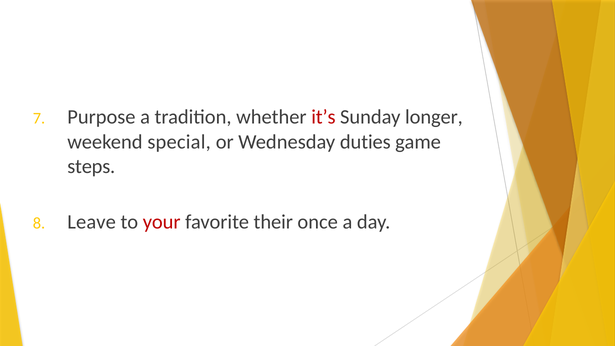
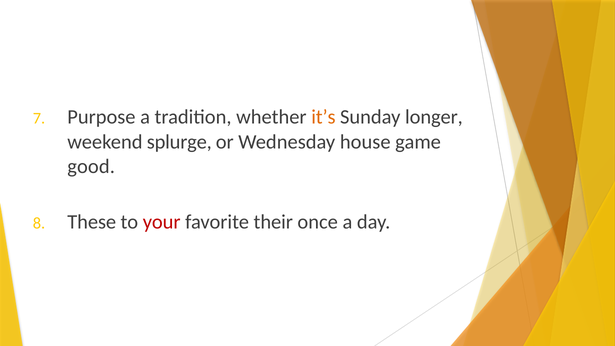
it’s colour: red -> orange
special: special -> splurge
duties: duties -> house
steps: steps -> good
Leave: Leave -> These
